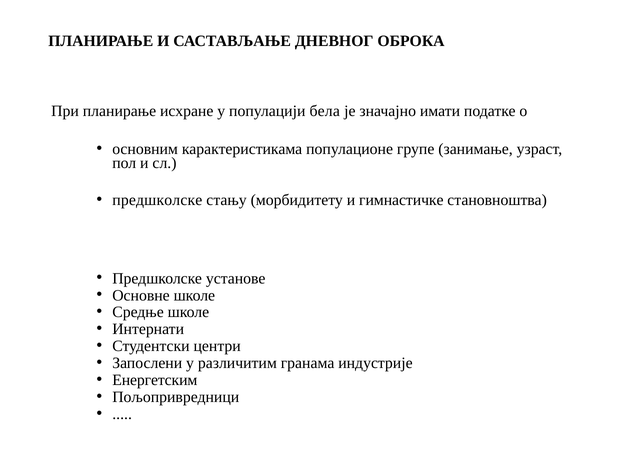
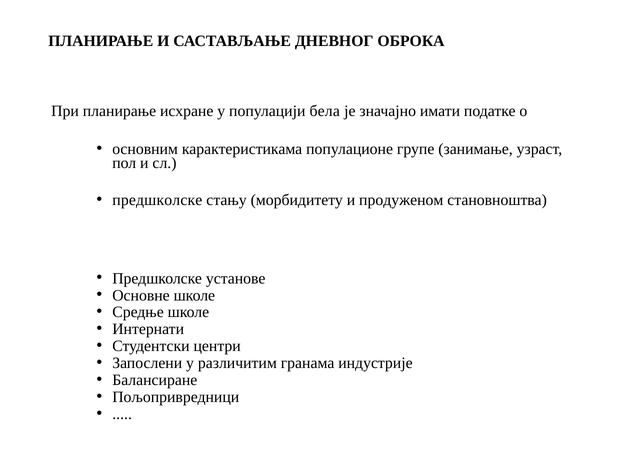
гимнастичке: гимнастичке -> продуженом
Енергетским: Енергетским -> Балансиране
